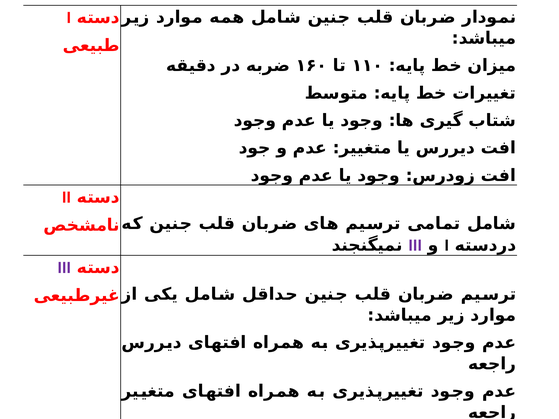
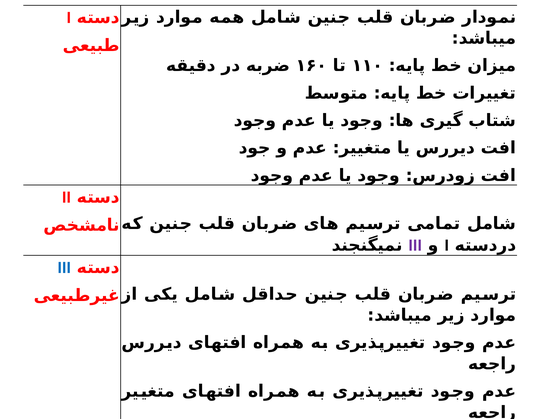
III at (64, 268) colour: purple -> blue
